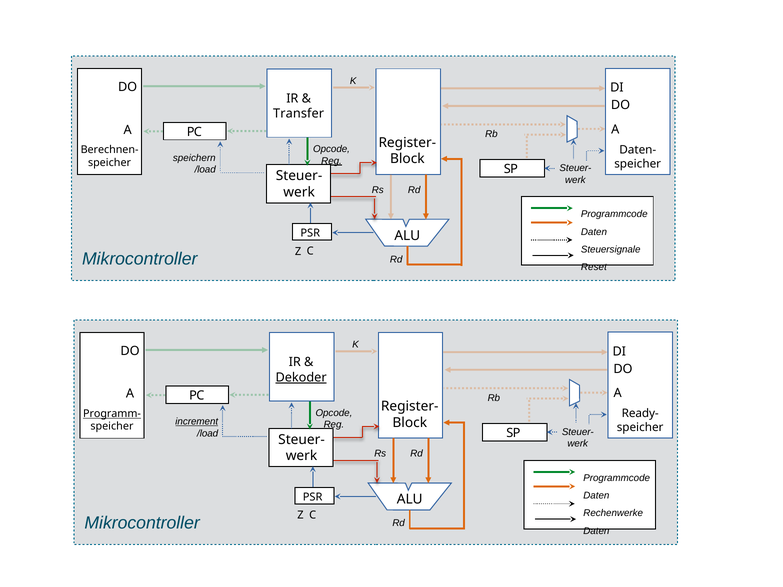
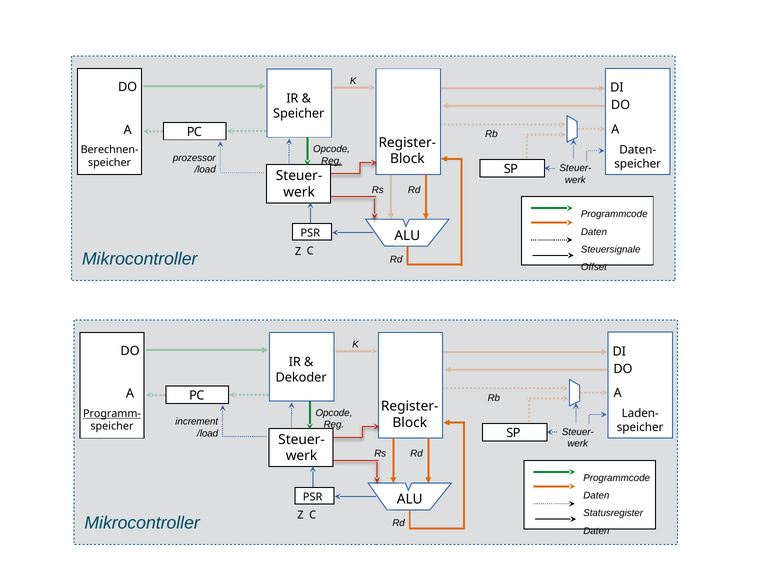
Transfer at (299, 114): Transfer -> Speicher
speichern: speichern -> prozessor
Reset: Reset -> Offset
Dekoder underline: present -> none
Ready-: Ready- -> Laden-
increment underline: present -> none
Rechenwerke: Rechenwerke -> Statusregister
